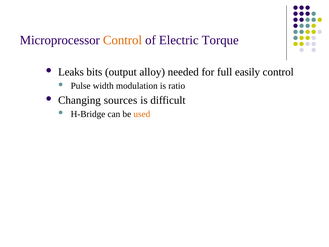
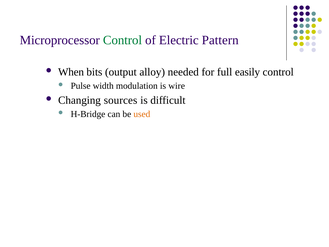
Control at (122, 40) colour: orange -> green
Torque: Torque -> Pattern
Leaks: Leaks -> When
ratio: ratio -> wire
